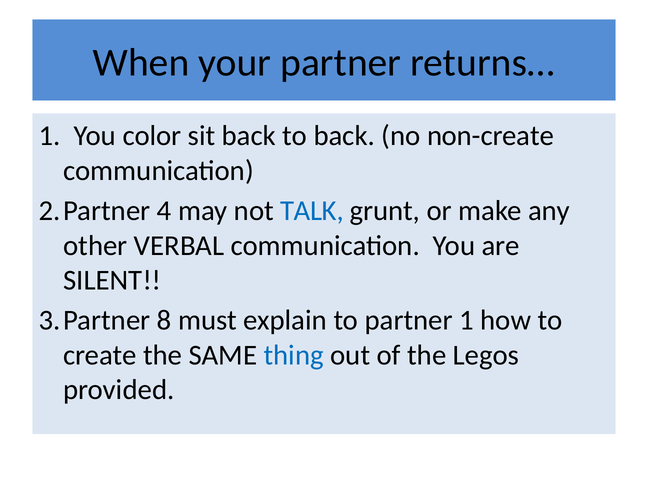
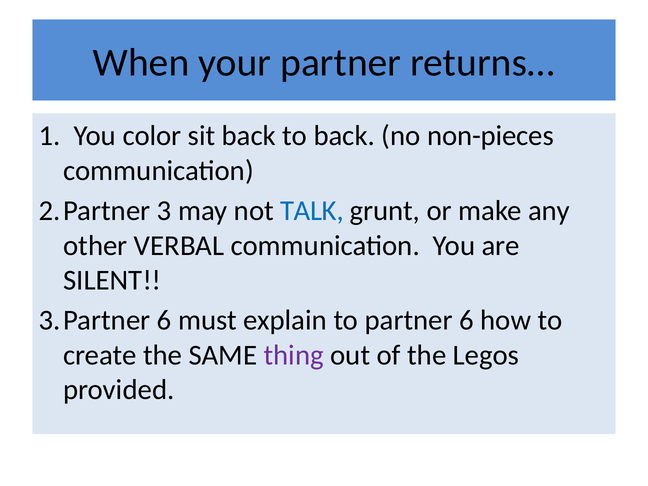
non-create: non-create -> non-pieces
4: 4 -> 3
8 at (164, 320): 8 -> 6
partner 1: 1 -> 6
thing colour: blue -> purple
